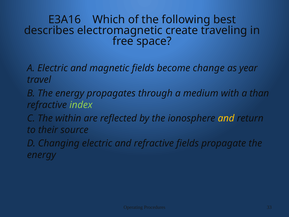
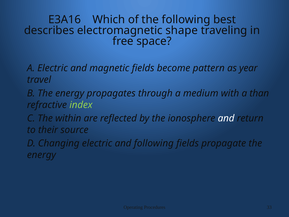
create: create -> shape
change: change -> pattern
and at (226, 118) colour: yellow -> white
and refractive: refractive -> following
